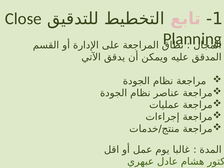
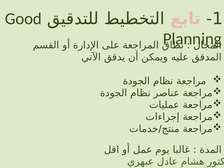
Close: Close -> Good
